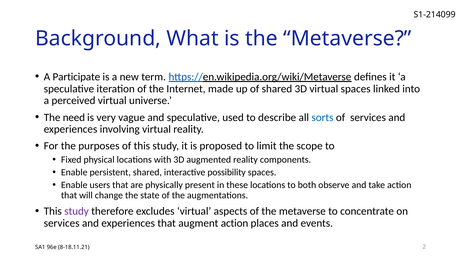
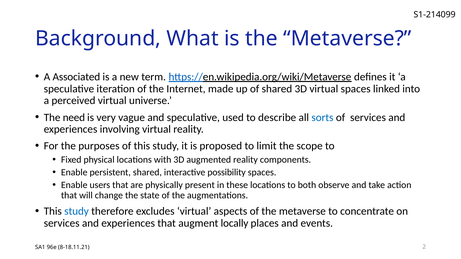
Participate: Participate -> Associated
study at (77, 212) colour: purple -> blue
augment action: action -> locally
